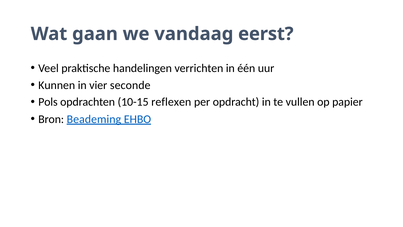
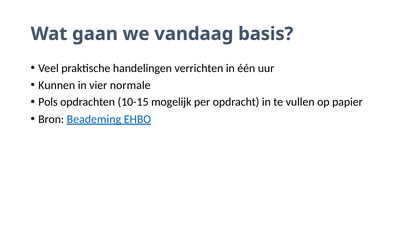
eerst: eerst -> basis
seconde: seconde -> normale
reflexen: reflexen -> mogelijk
